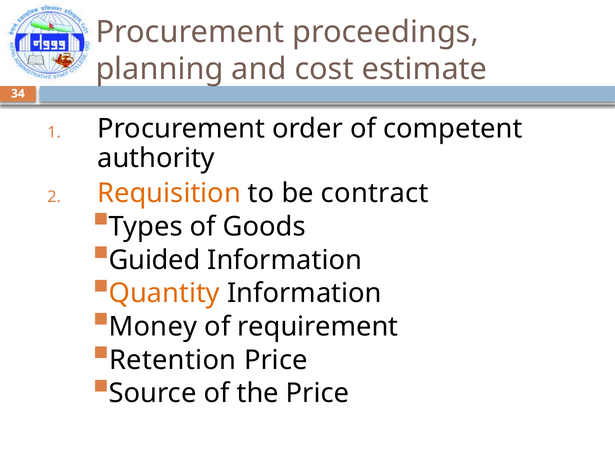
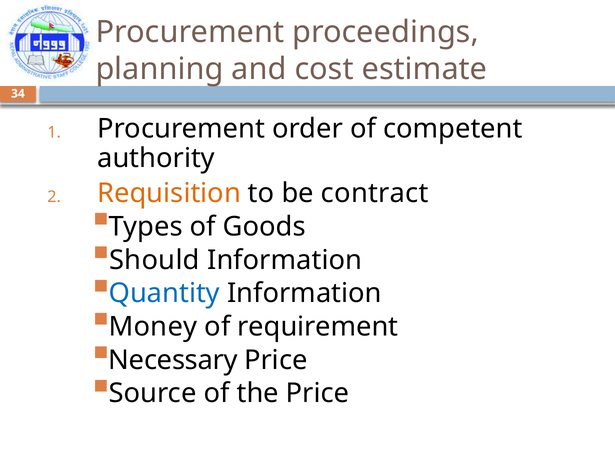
Guided: Guided -> Should
Quantity colour: orange -> blue
Retention: Retention -> Necessary
